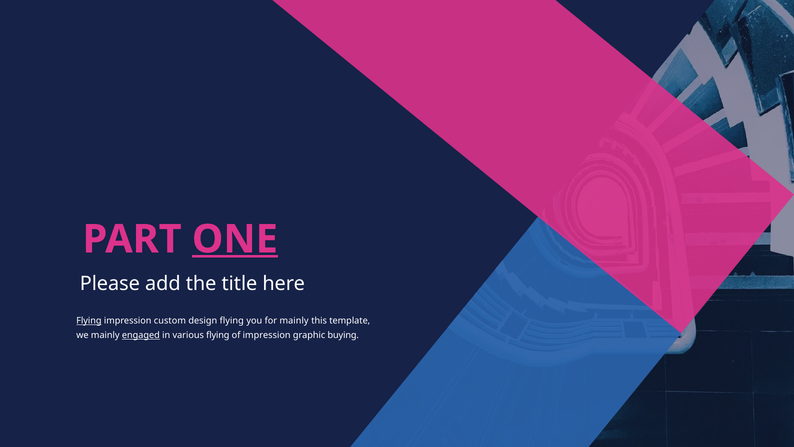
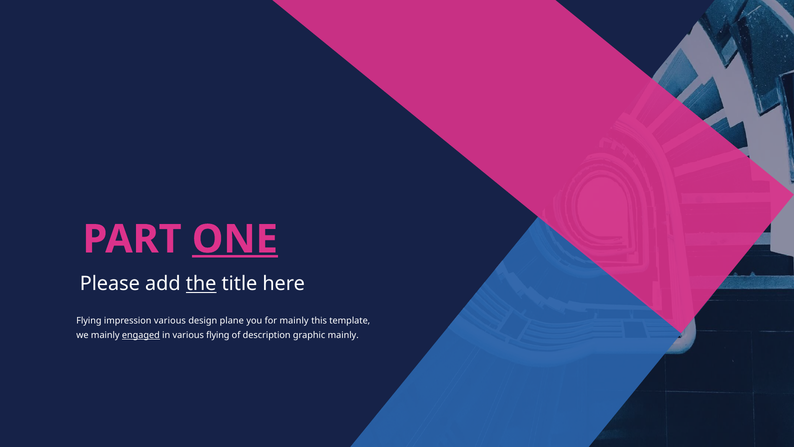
the underline: none -> present
Flying at (89, 321) underline: present -> none
impression custom: custom -> various
design flying: flying -> plane
of impression: impression -> description
graphic buying: buying -> mainly
